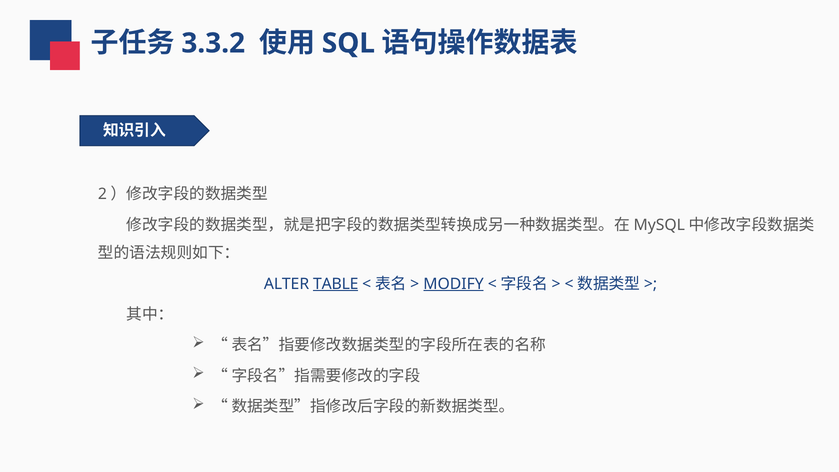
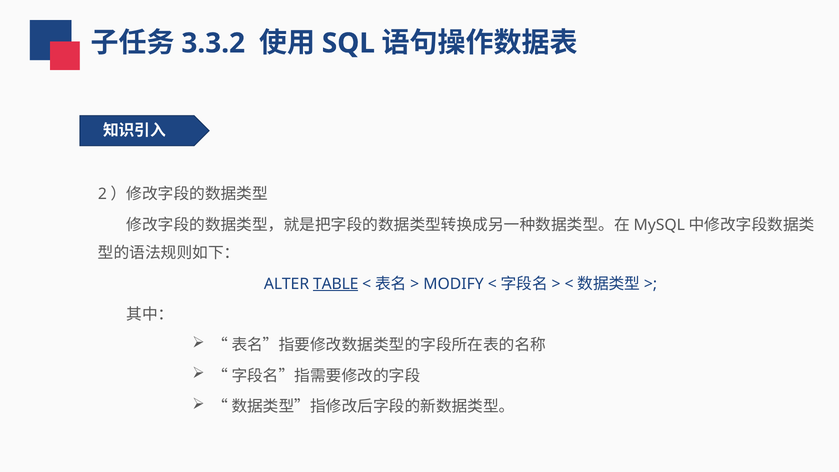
MODIFY underline: present -> none
